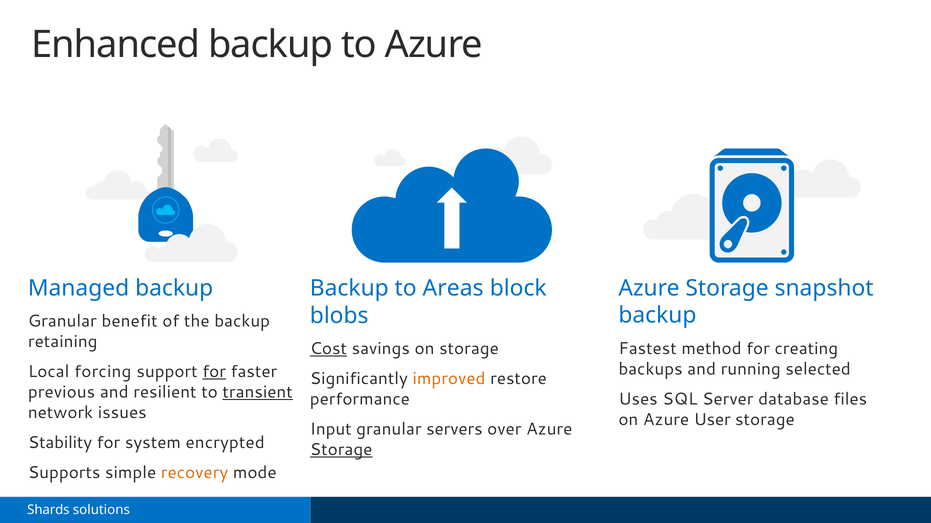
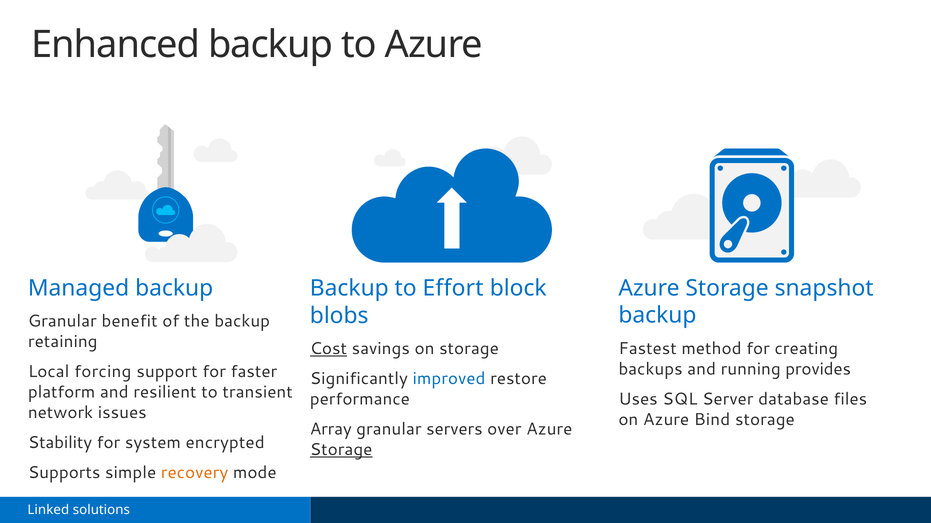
Areas: Areas -> Effort
selected: selected -> provides
for at (214, 372) underline: present -> none
improved colour: orange -> blue
previous: previous -> platform
transient underline: present -> none
User: User -> Bind
Input: Input -> Array
Shards: Shards -> Linked
